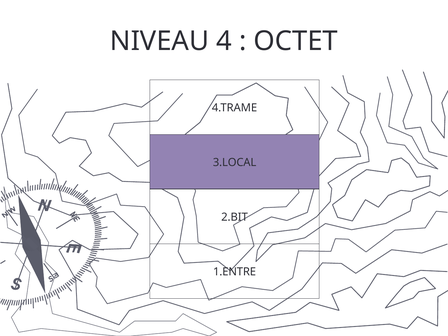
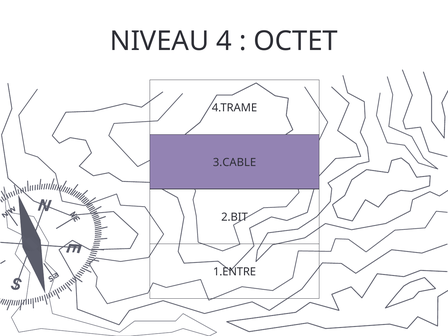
3.LOCAL: 3.LOCAL -> 3.CABLE
